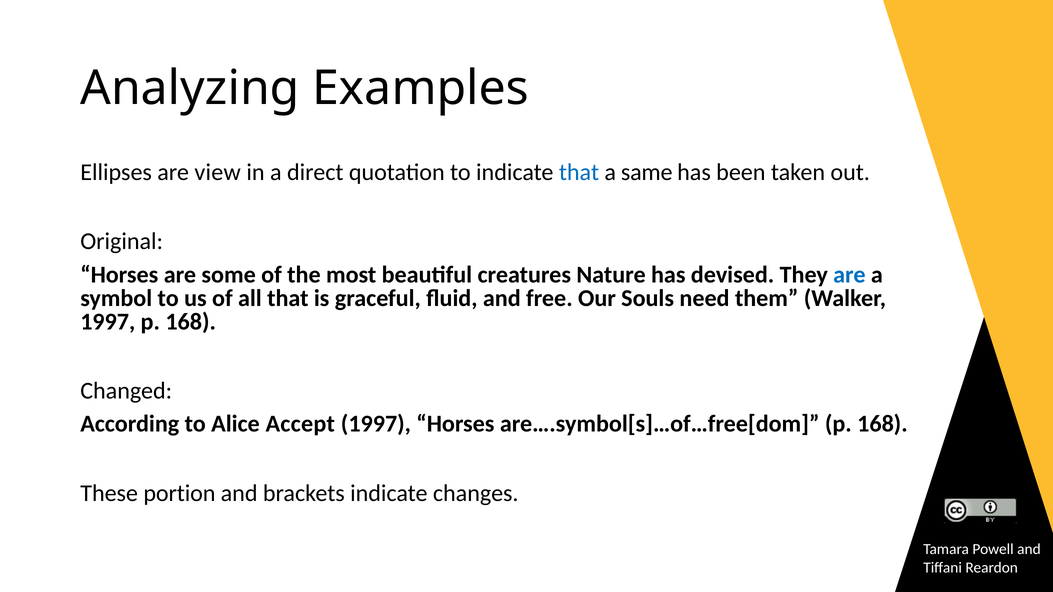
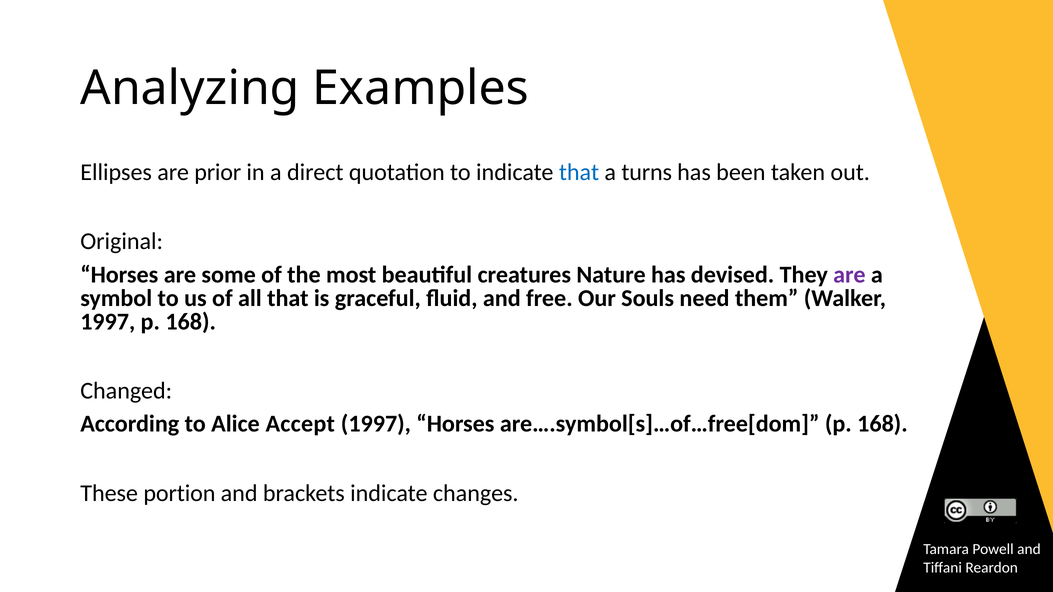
view: view -> prior
same: same -> turns
are at (849, 275) colour: blue -> purple
